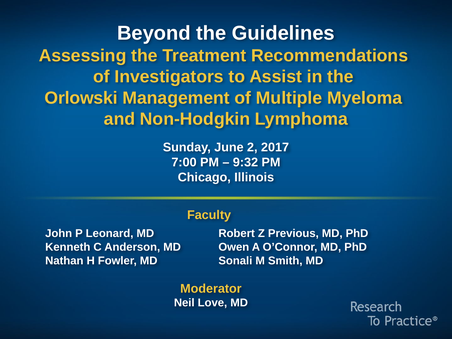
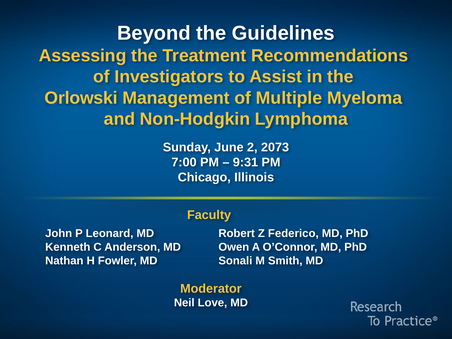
2017: 2017 -> 2073
9:32: 9:32 -> 9:31
Previous: Previous -> Federico
